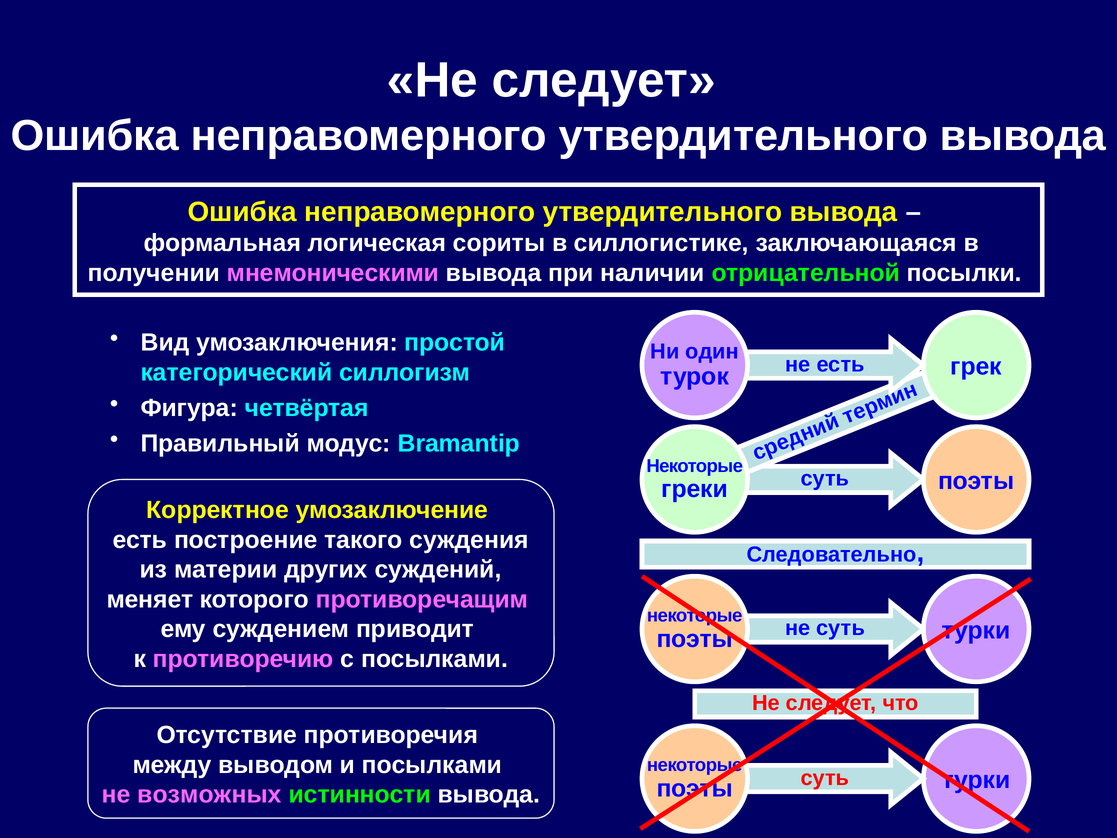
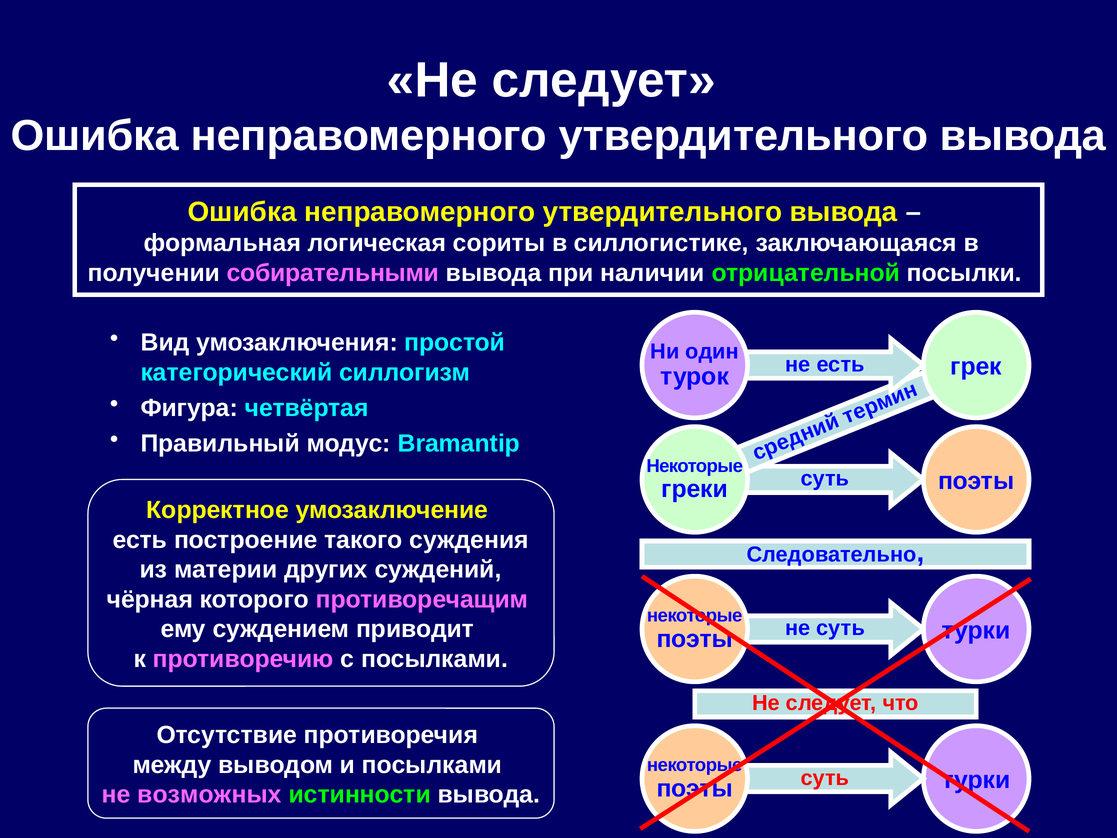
мнемоническими: мнемоническими -> собирательными
меняет: меняет -> чёрная
